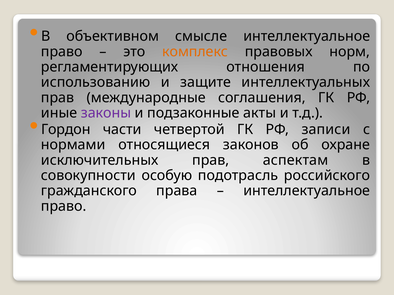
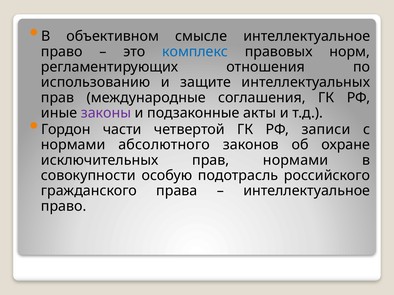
комплекс colour: orange -> blue
относящиеся: относящиеся -> абсолютного
прав аспектам: аспектам -> нормами
